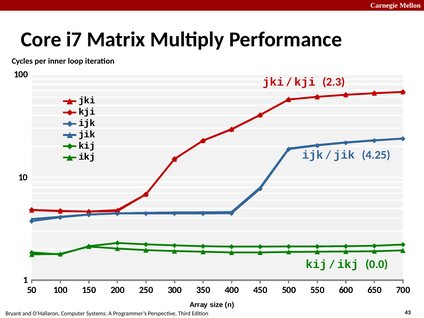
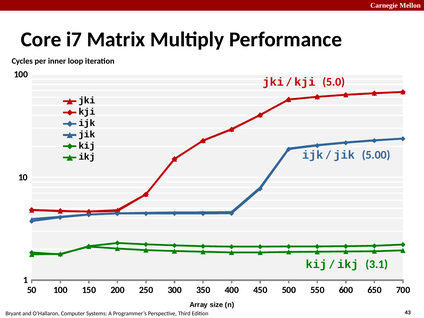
2.3: 2.3 -> 5.0
4.25: 4.25 -> 5.00
0.0: 0.0 -> 3.1
